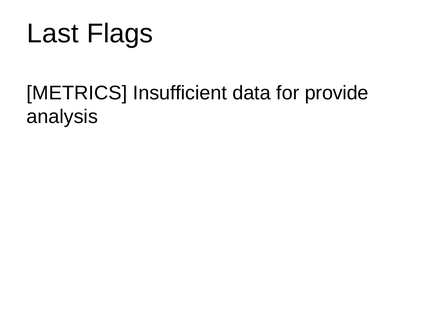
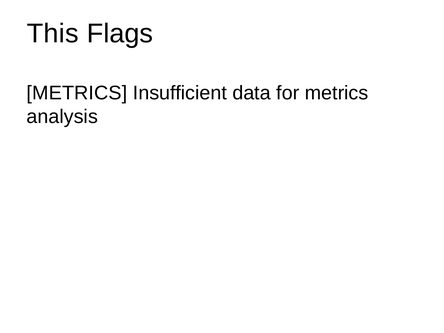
Last: Last -> This
for provide: provide -> metrics
